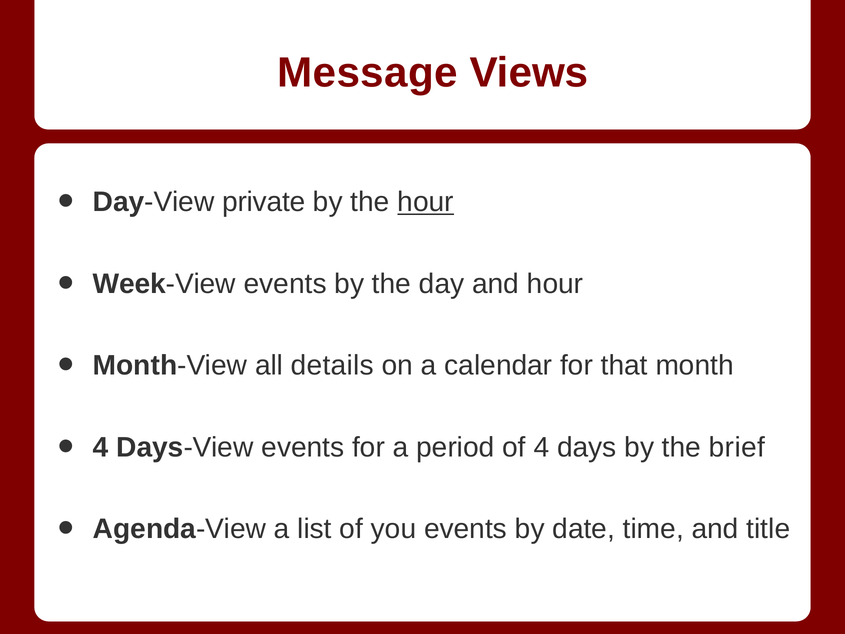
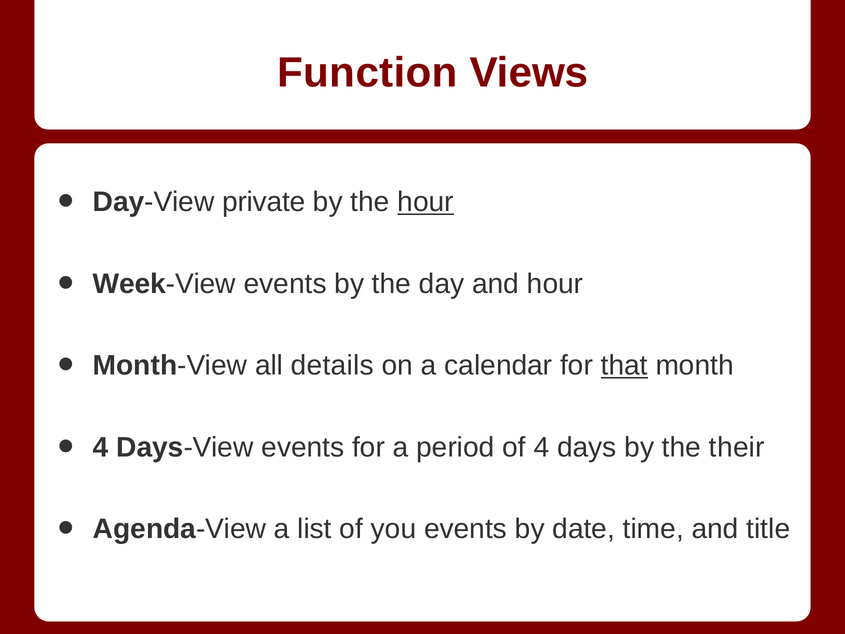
Message: Message -> Function
that underline: none -> present
brief: brief -> their
